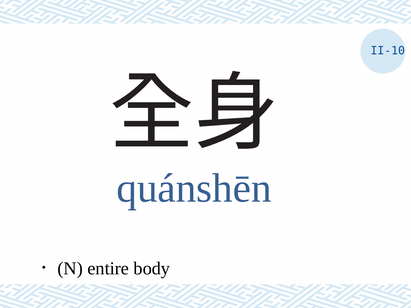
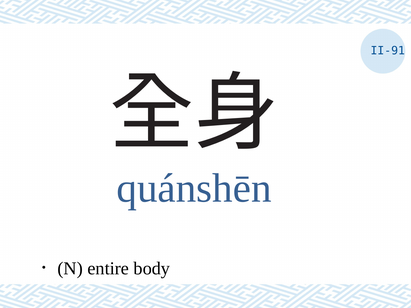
II-10: II-10 -> II-91
